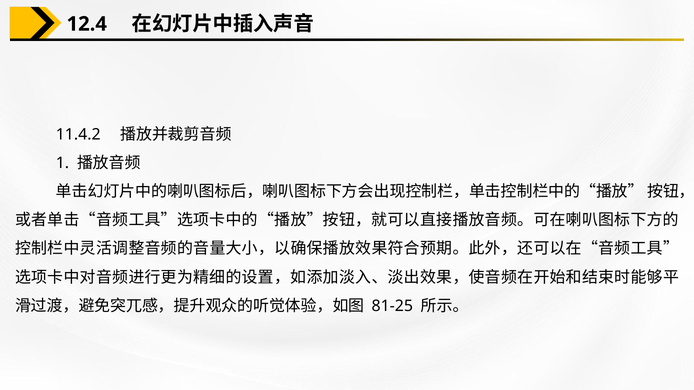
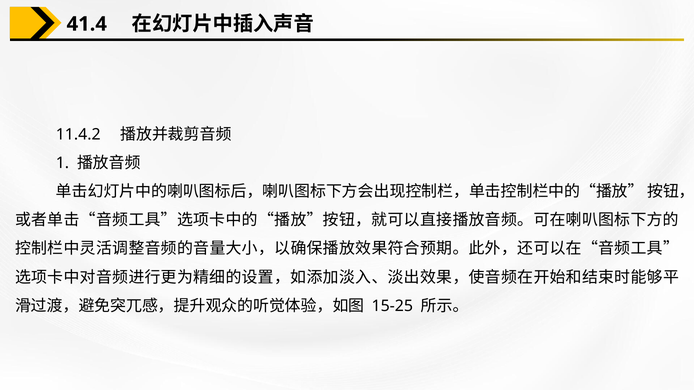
12.4: 12.4 -> 41.4
81-25: 81-25 -> 15-25
